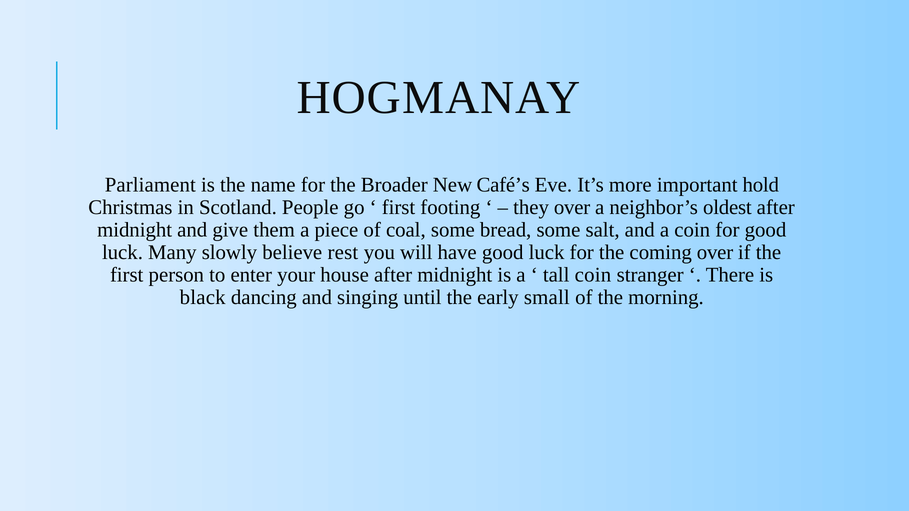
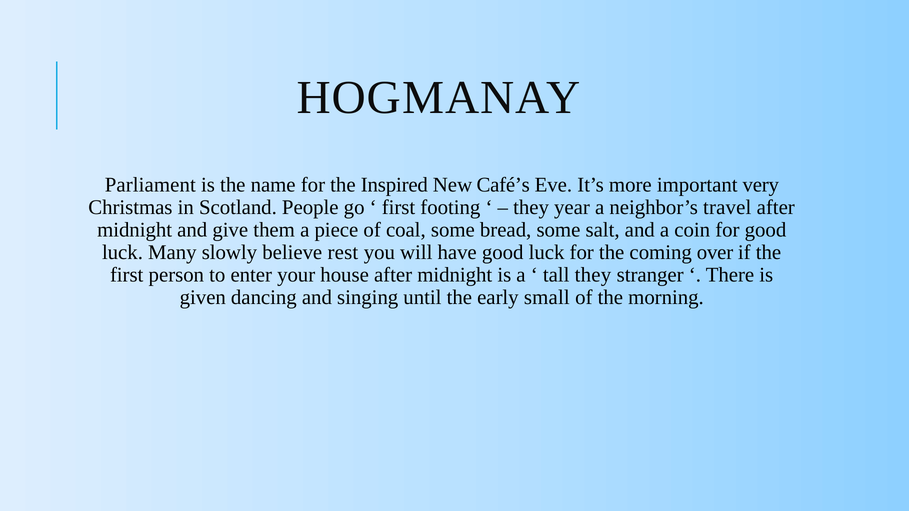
Broader: Broader -> Inspired
hold: hold -> very
they over: over -> year
oldest: oldest -> travel
tall coin: coin -> they
black: black -> given
